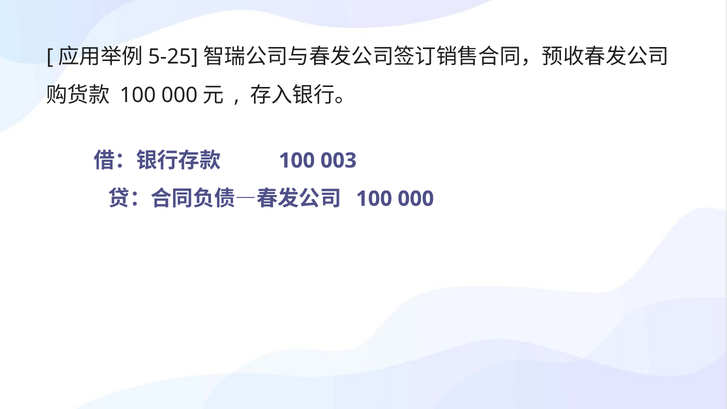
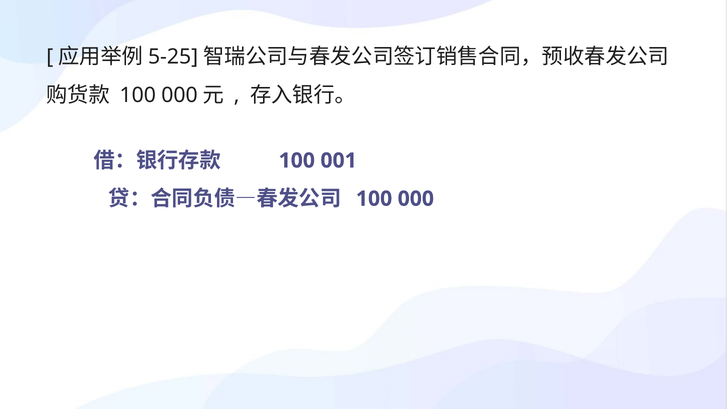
003: 003 -> 001
